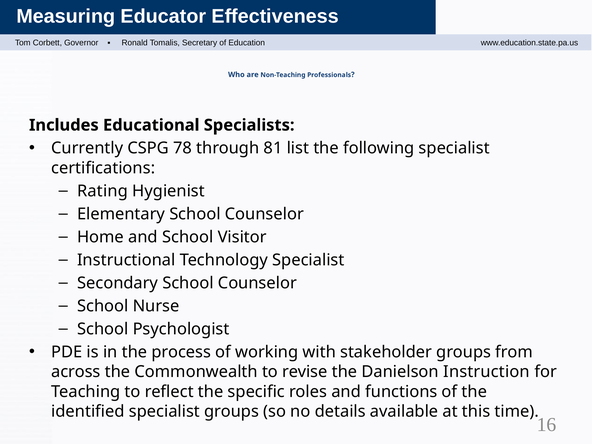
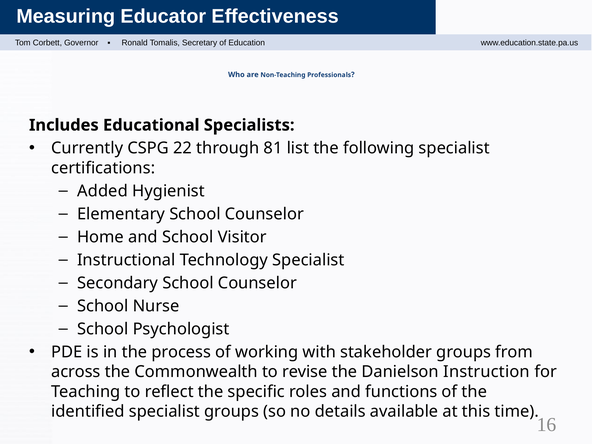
78: 78 -> 22
Rating: Rating -> Added
